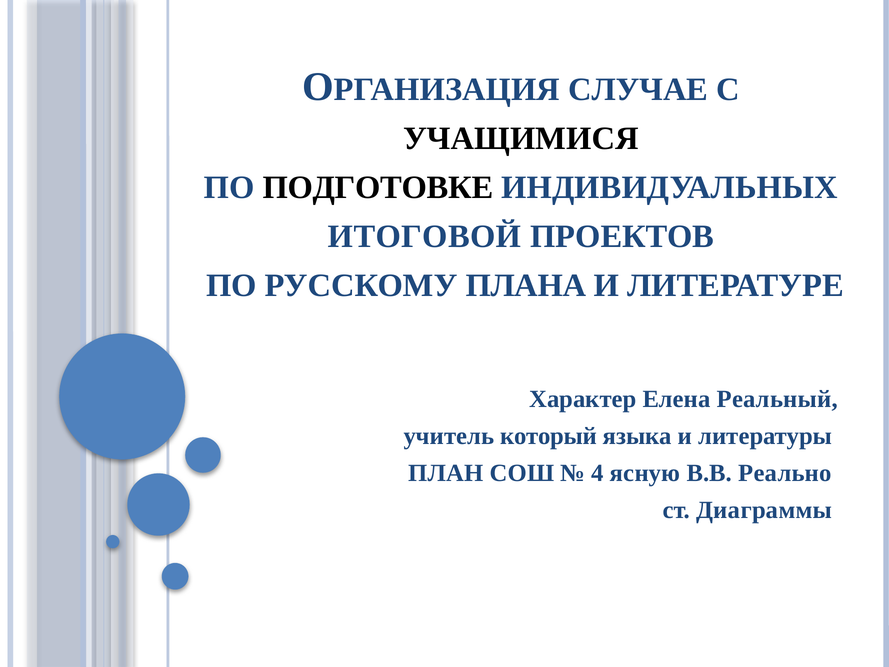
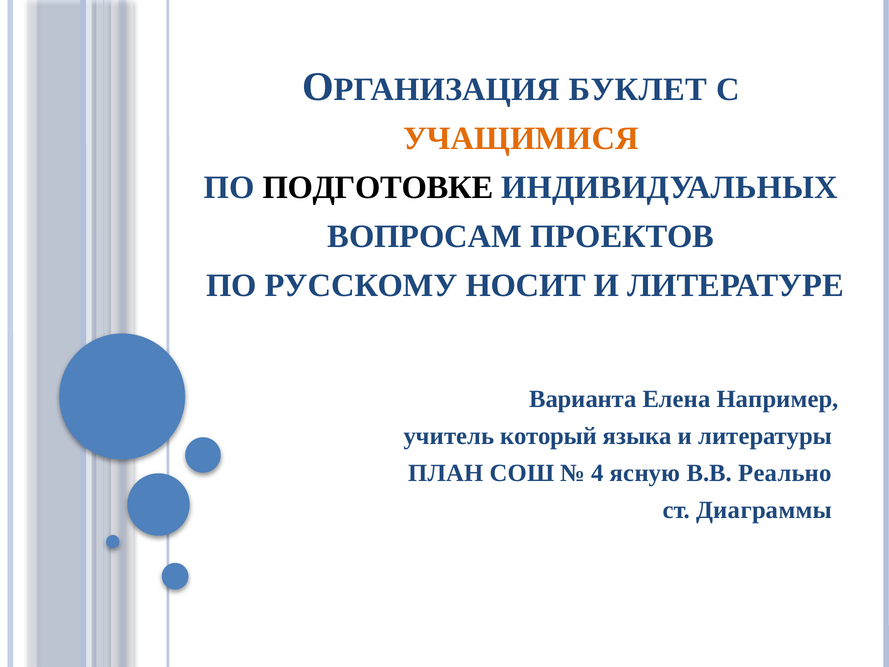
СЛУЧАЕ: СЛУЧАЕ -> БУКЛЕТ
УЧАЩИМИСЯ colour: black -> orange
ИТОГОВОЙ: ИТОГОВОЙ -> ВОПРОСАМ
ПЛАНА: ПЛАНА -> НОСИТ
Характер: Характер -> Варианта
Реальный: Реальный -> Например
